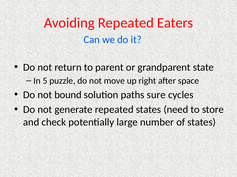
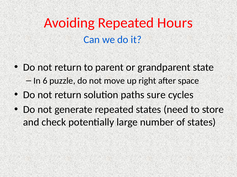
Eaters: Eaters -> Hours
5: 5 -> 6
bound at (68, 95): bound -> return
